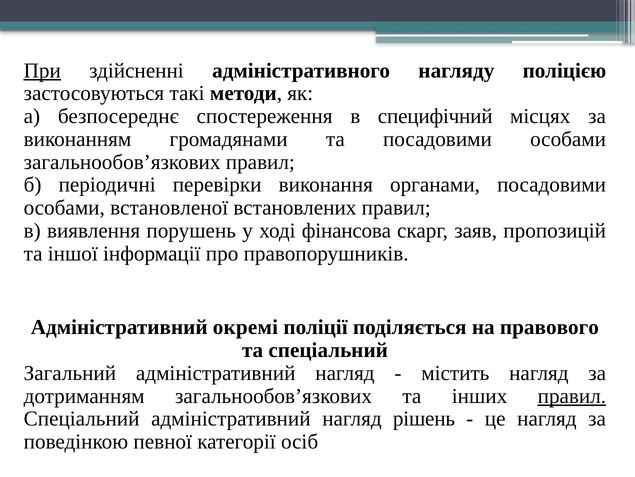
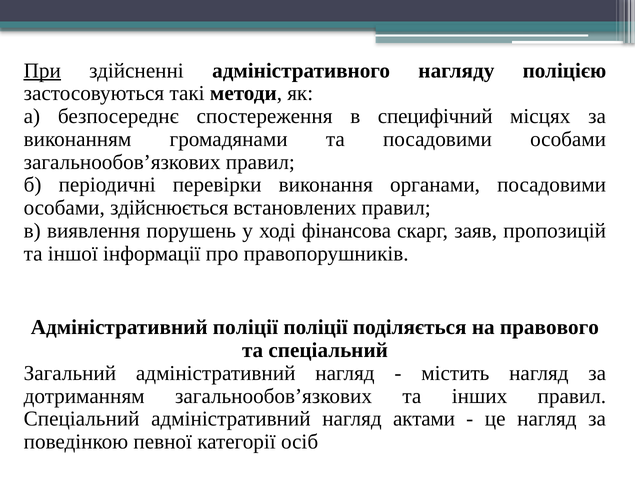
встановленої: встановленої -> здійснюється
Адміністративний окремі: окремі -> поліції
правил at (572, 395) underline: present -> none
рішень: рішень -> актами
